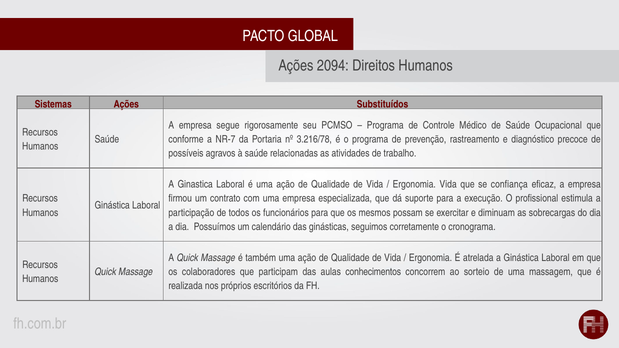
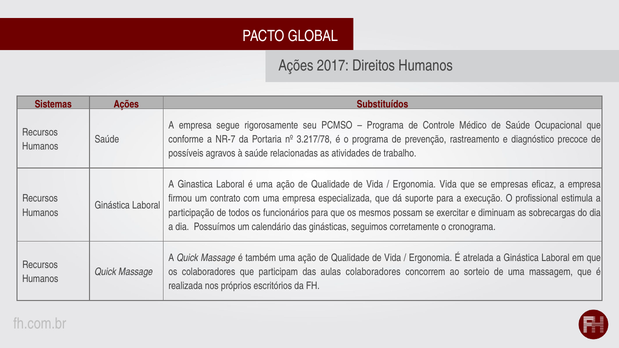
2094: 2094 -> 2017
3.216/78: 3.216/78 -> 3.217/78
confiança: confiança -> empresas
aulas conhecimentos: conhecimentos -> colaboradores
